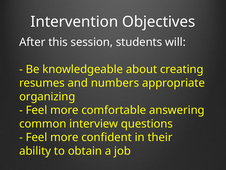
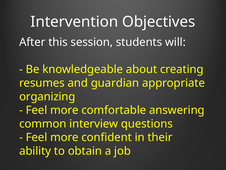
numbers: numbers -> guardian
